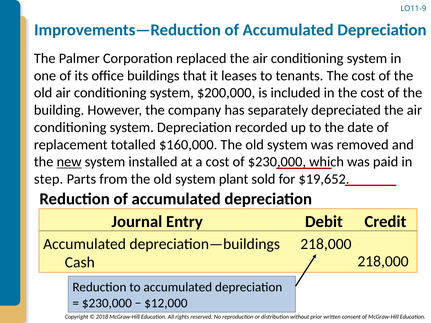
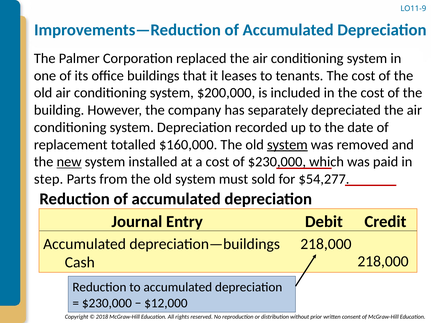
system at (287, 145) underline: none -> present
plant: plant -> must
$19,652: $19,652 -> $54,277
